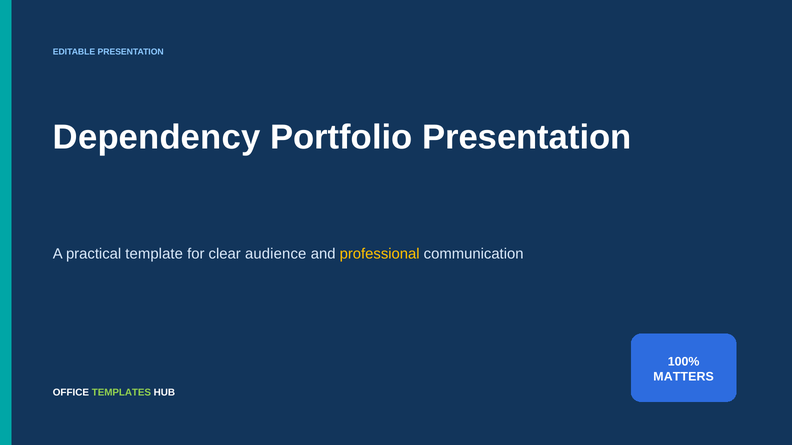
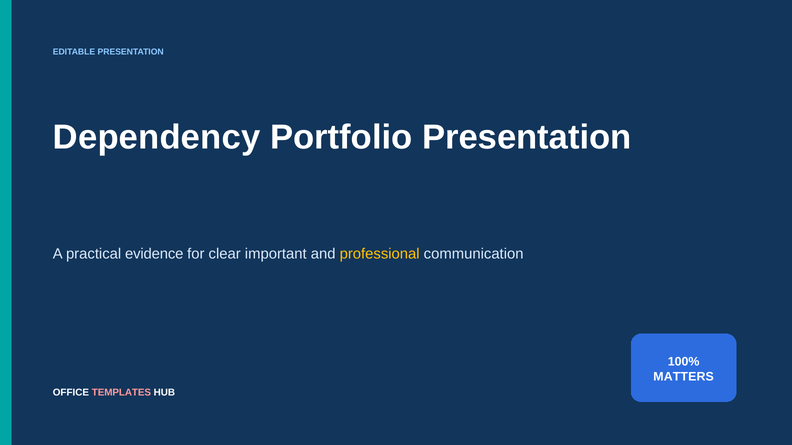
template: template -> evidence
audience: audience -> important
TEMPLATES colour: light green -> pink
